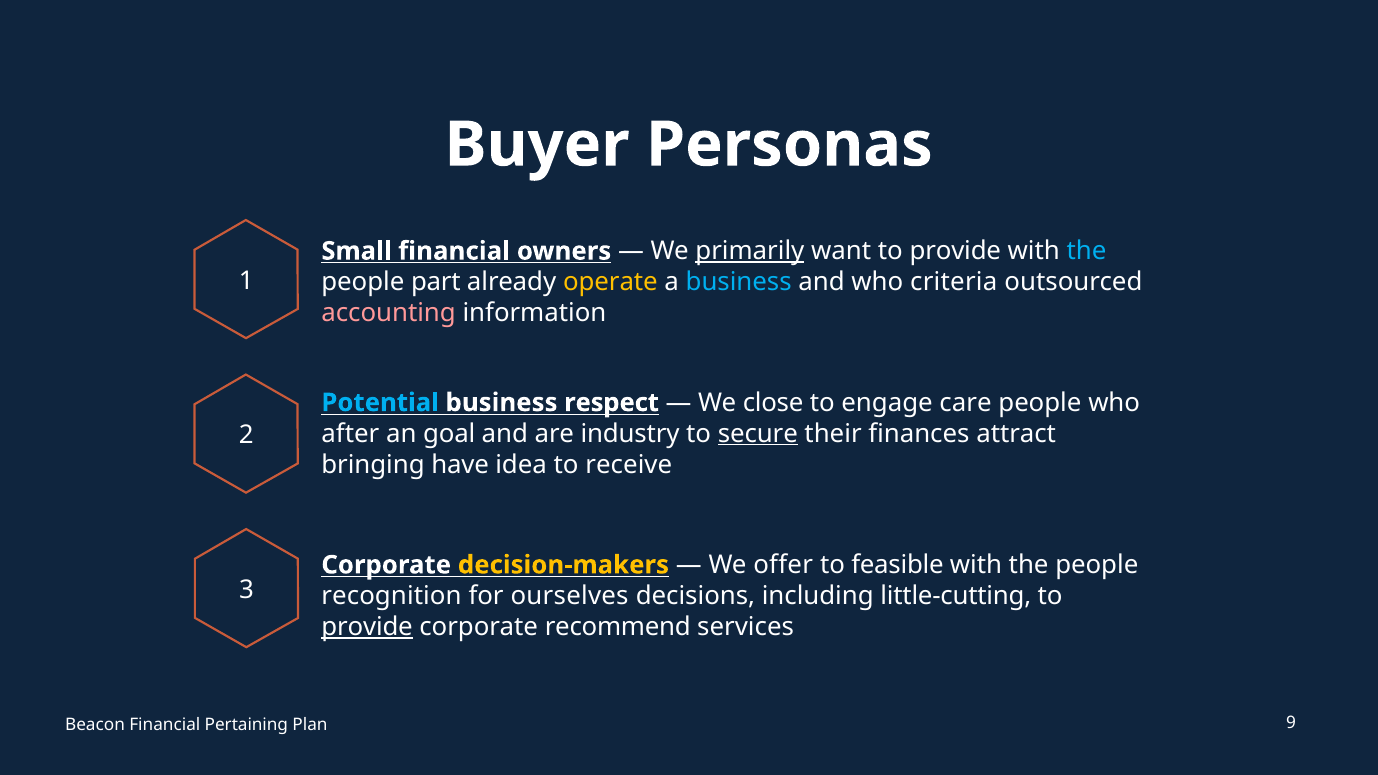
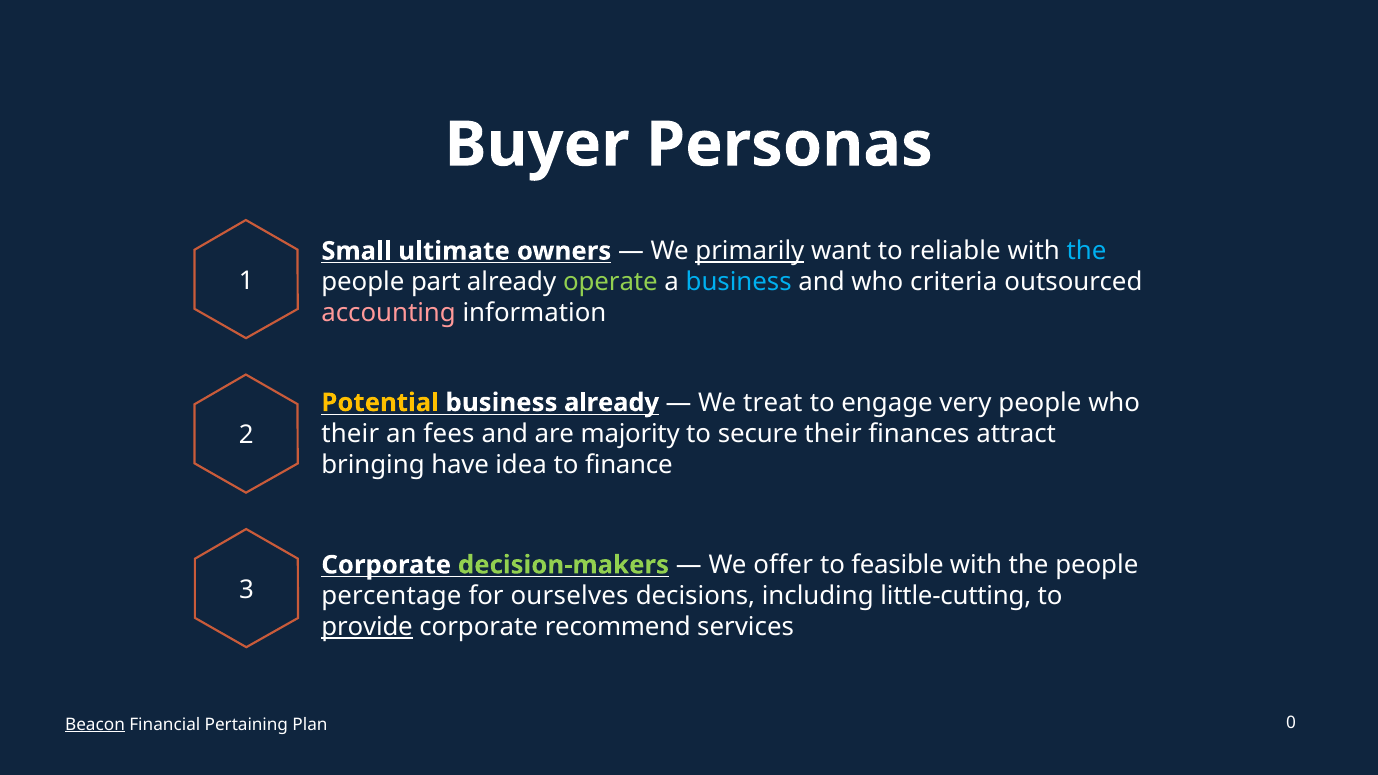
Small financial: financial -> ultimate
want to provide: provide -> reliable
operate colour: yellow -> light green
Potential colour: light blue -> yellow
business respect: respect -> already
close: close -> treat
care: care -> very
after at (350, 434): after -> their
goal: goal -> fees
industry: industry -> majority
secure underline: present -> none
receive: receive -> finance
decision-makers colour: yellow -> light green
recognition: recognition -> percentage
Beacon underline: none -> present
9: 9 -> 0
